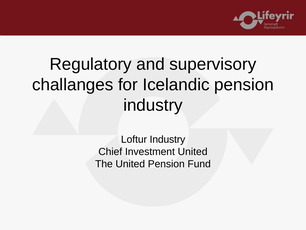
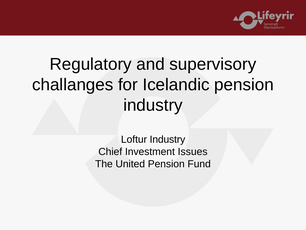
Investment United: United -> Issues
